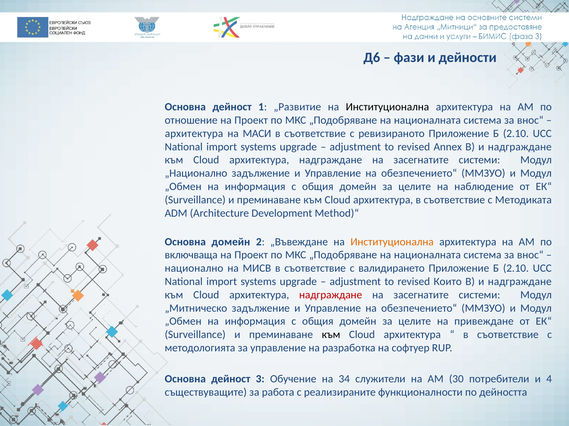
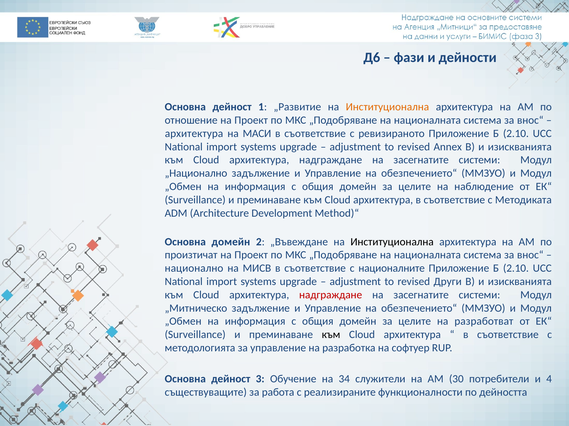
Институционална at (387, 107) colour: black -> orange
Annex B и надграждане: надграждане -> изискванията
Институционална at (392, 242) colour: orange -> black
включваща: включваща -> произтичат
валидирането: валидирането -> националните
Които: Които -> Други
надграждане at (520, 282): надграждане -> изискванията
привеждане: привеждане -> разработват
